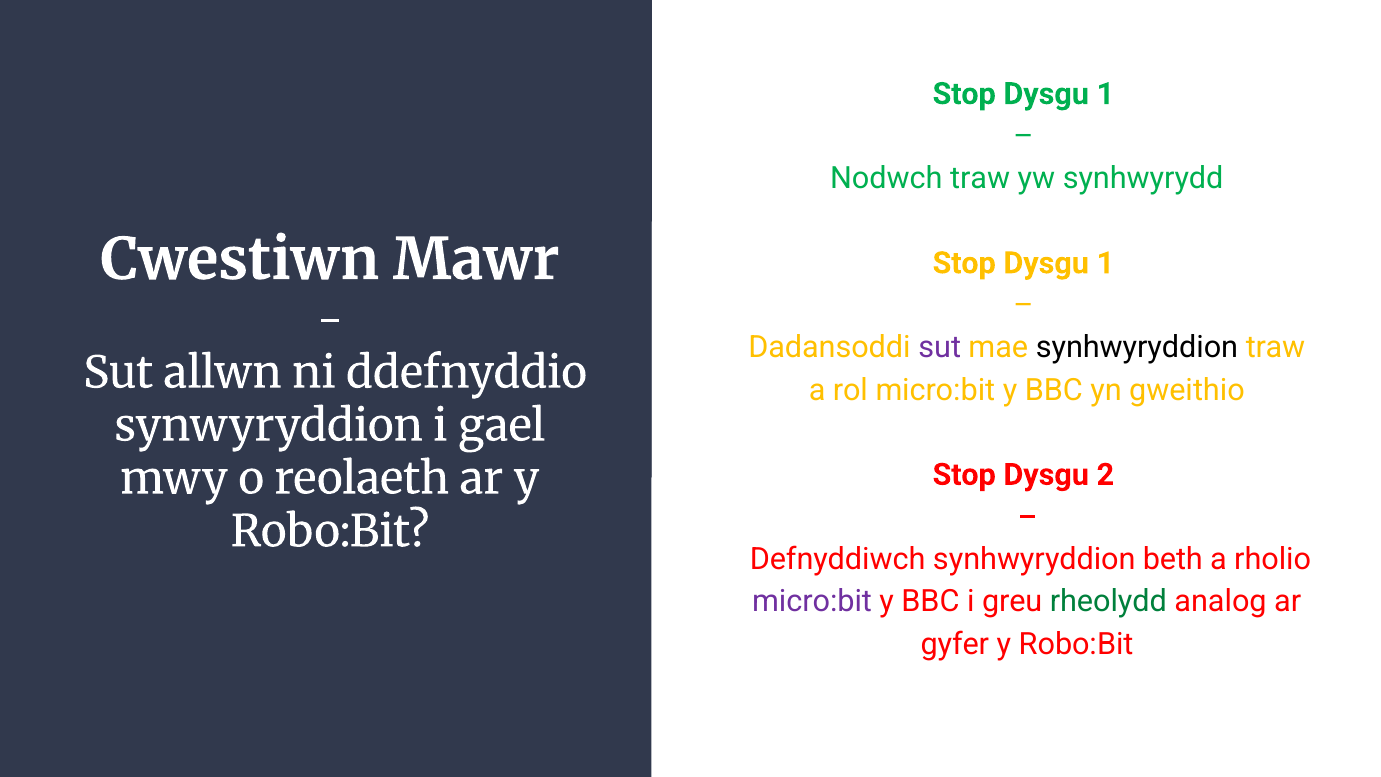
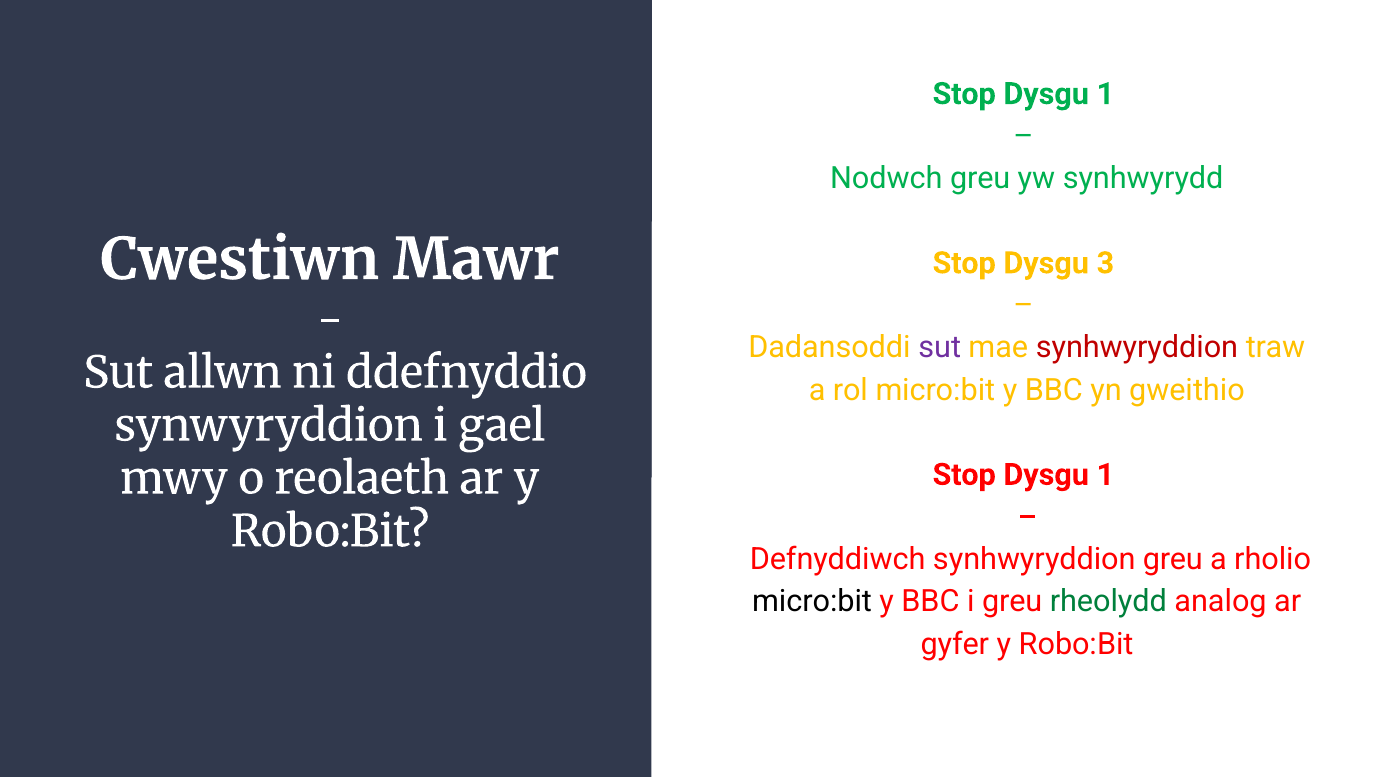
Nodwch traw: traw -> greu
1 at (1105, 263): 1 -> 3
synhwyryddion at (1137, 348) colour: black -> red
2 at (1105, 475): 2 -> 1
synhwyryddion beth: beth -> greu
micro:bit at (812, 601) colour: purple -> black
